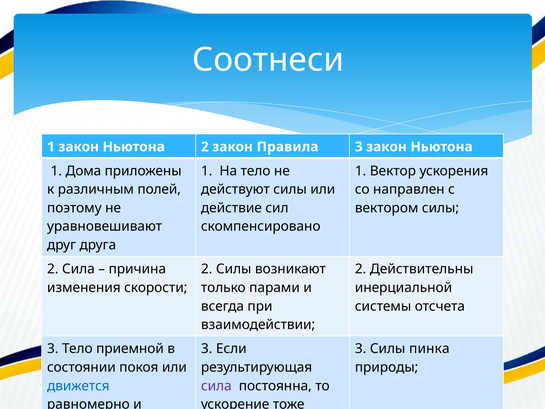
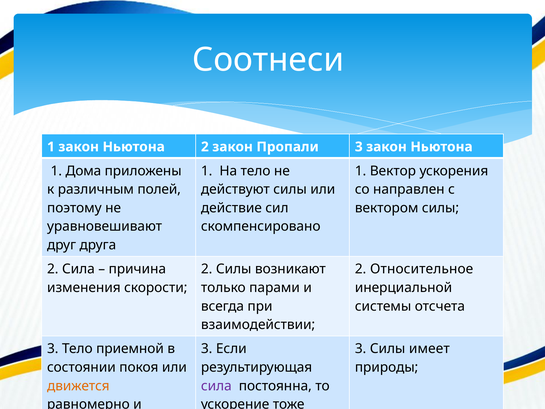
Правила: Правила -> Пропали
Действительны: Действительны -> Относительное
пинка: пинка -> имеет
движется colour: blue -> orange
